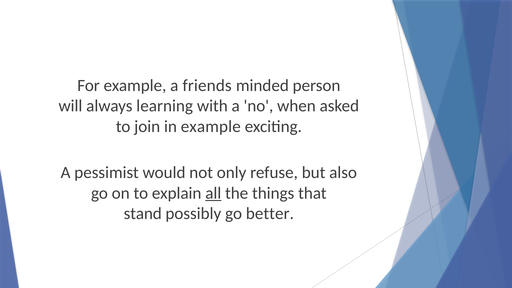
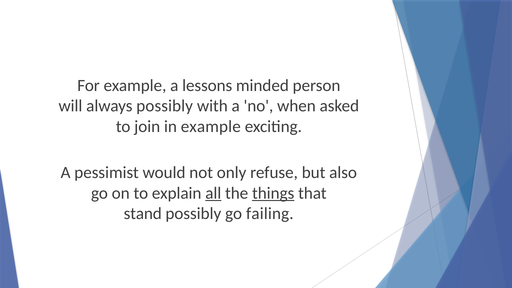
friends: friends -> lessons
always learning: learning -> possibly
things underline: none -> present
better: better -> failing
